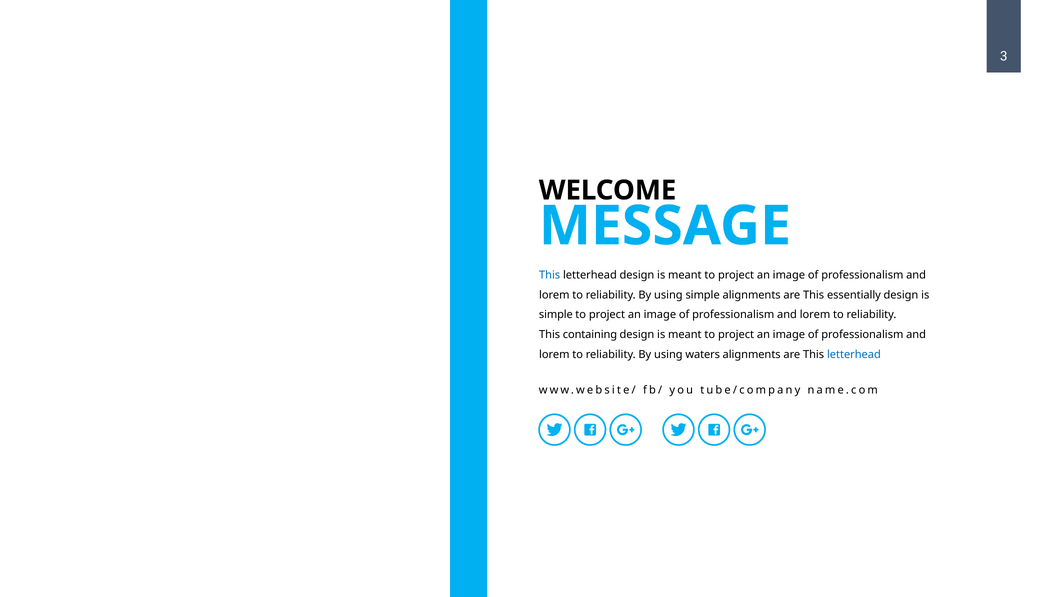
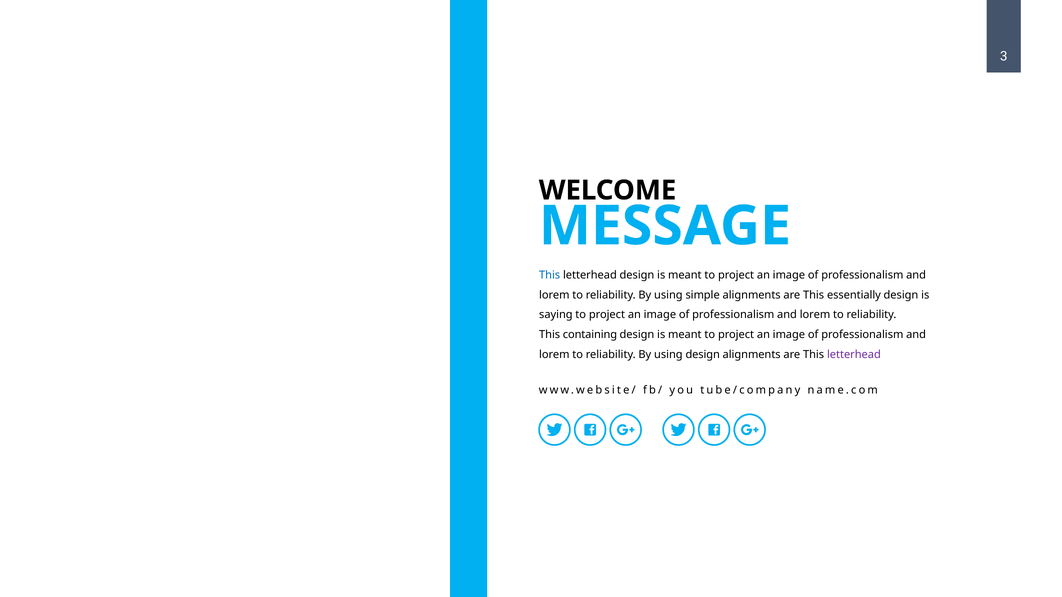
simple at (556, 315): simple -> saying
using waters: waters -> design
letterhead at (854, 355) colour: blue -> purple
